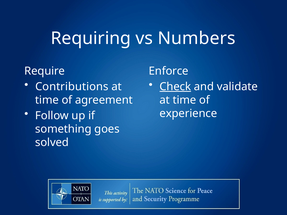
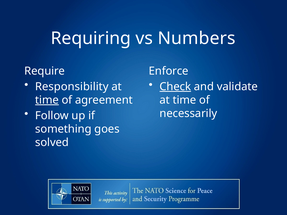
Contributions: Contributions -> Responsibility
time at (47, 100) underline: none -> present
experience: experience -> necessarily
